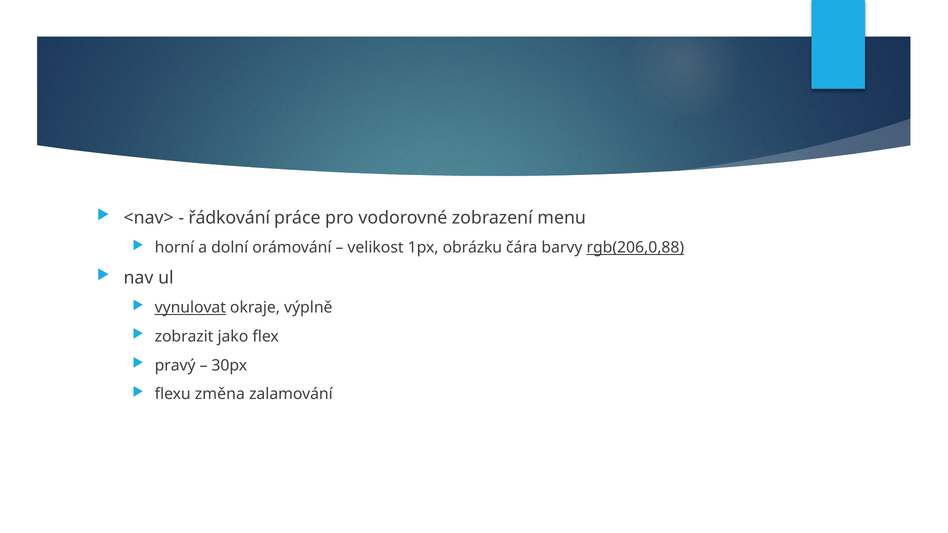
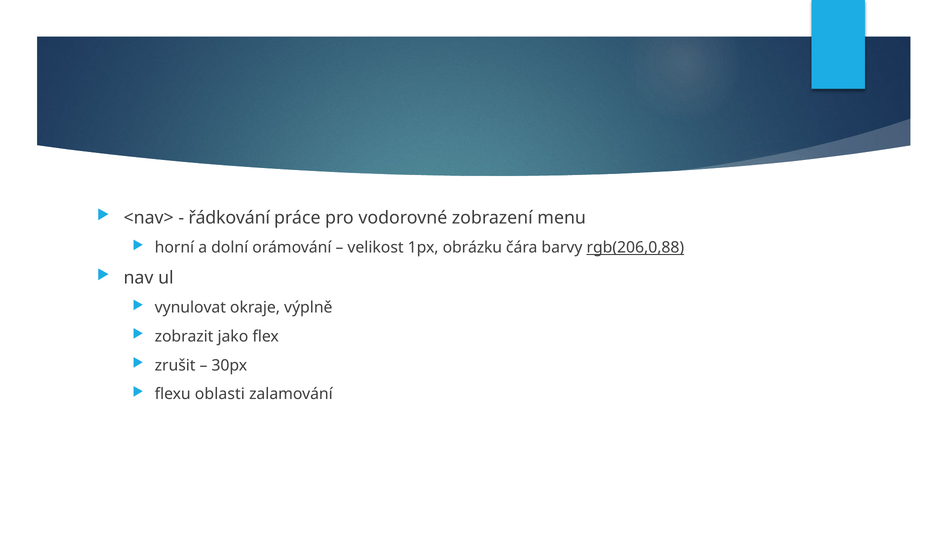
vynulovat underline: present -> none
pravý: pravý -> zrušit
změna: změna -> oblasti
